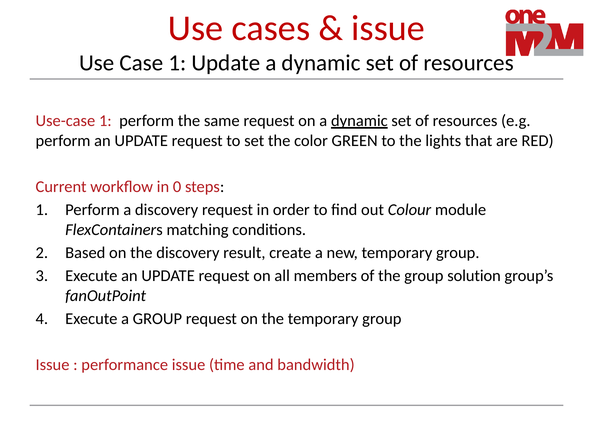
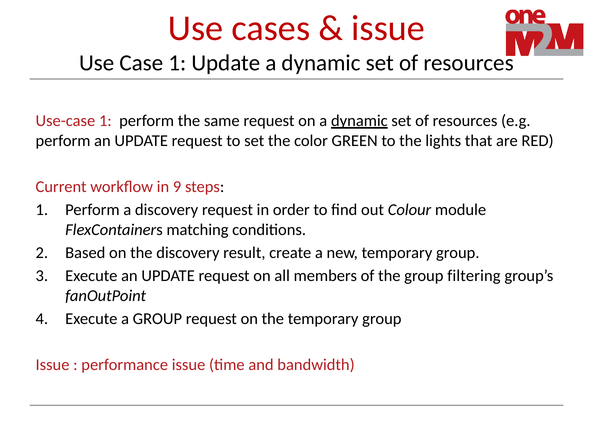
0: 0 -> 9
solution: solution -> filtering
